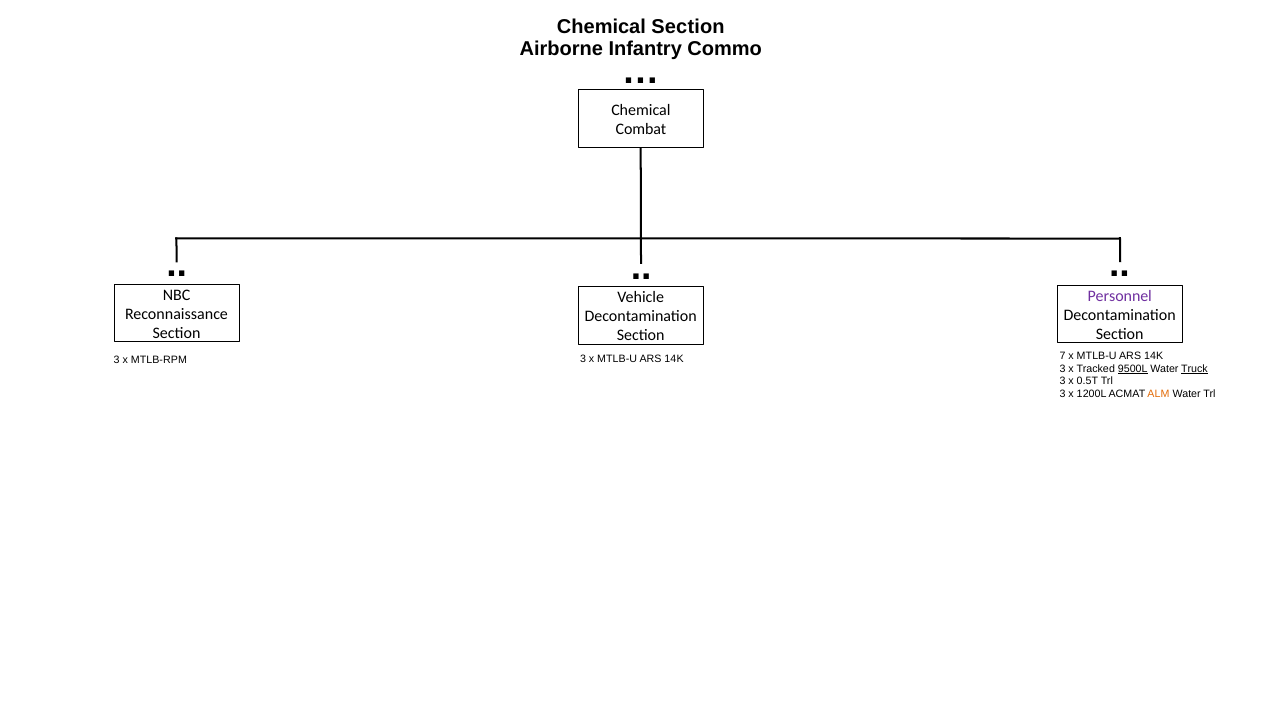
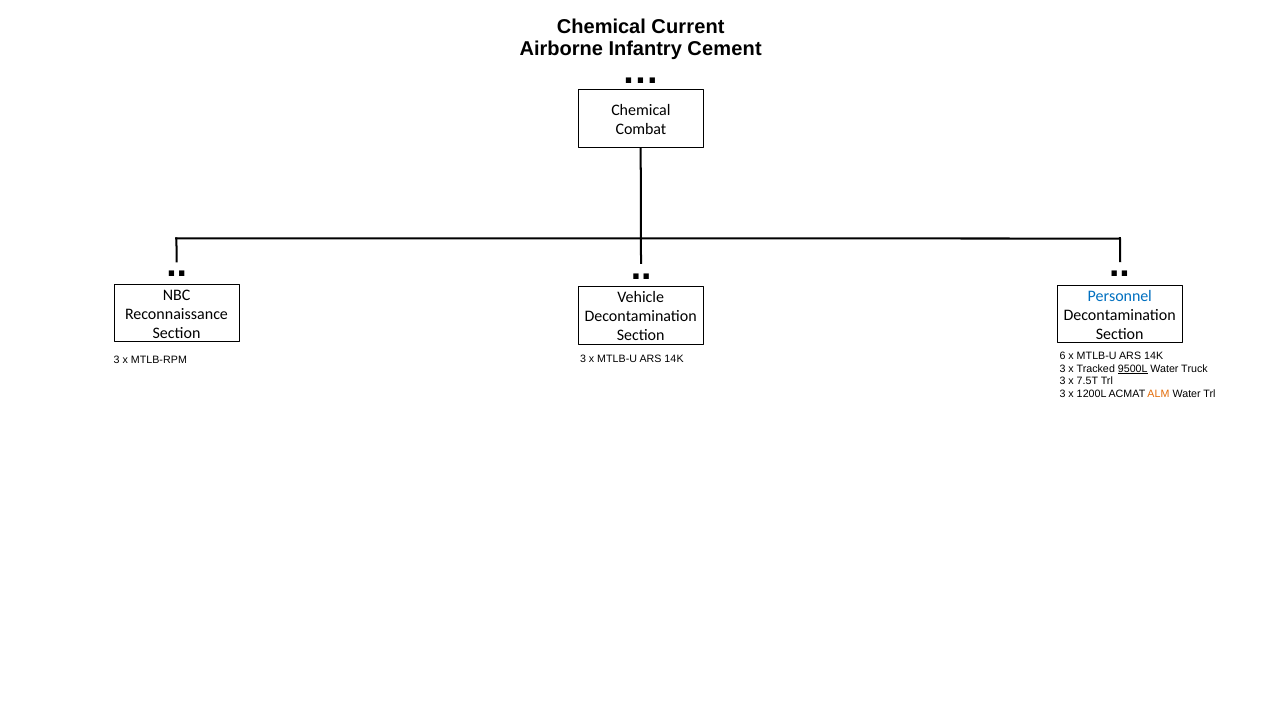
Chemical Section: Section -> Current
Commo: Commo -> Cement
Personnel colour: purple -> blue
7: 7 -> 6
Truck underline: present -> none
0.5T: 0.5T -> 7.5T
